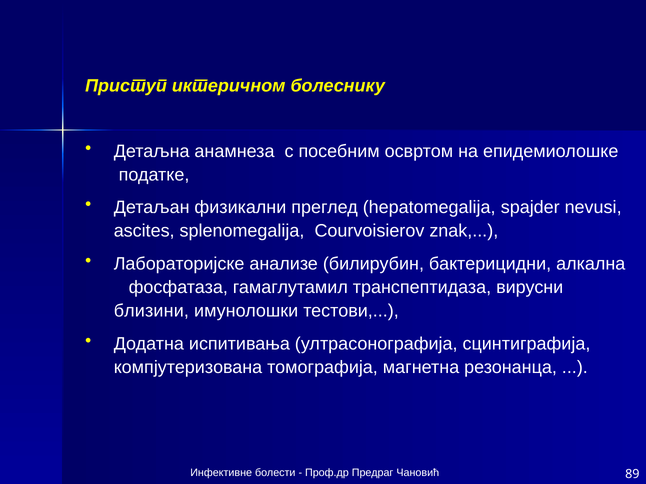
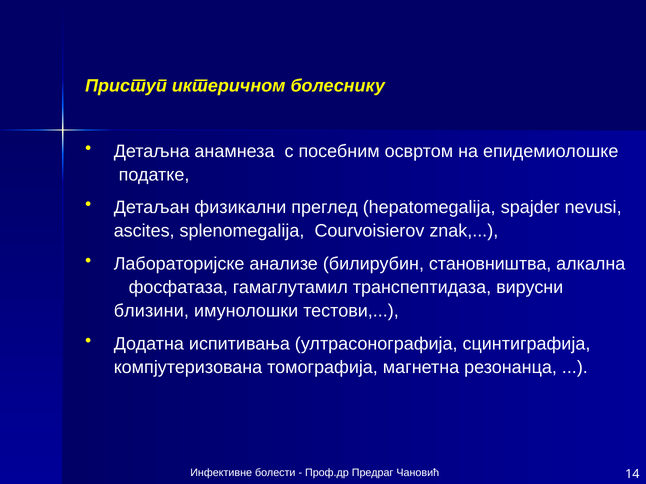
бактерицидни: бактерицидни -> становништва
89: 89 -> 14
